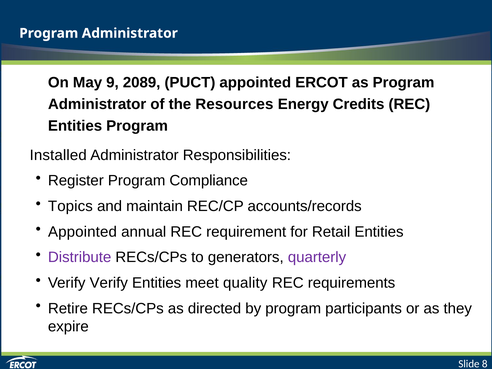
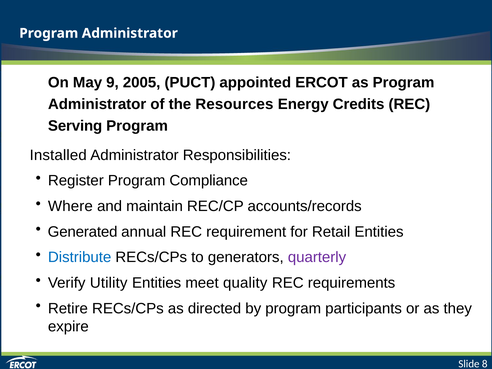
2089: 2089 -> 2005
Entities at (75, 126): Entities -> Serving
Topics: Topics -> Where
Appointed at (82, 232): Appointed -> Generated
Distribute colour: purple -> blue
Verify Verify: Verify -> Utility
